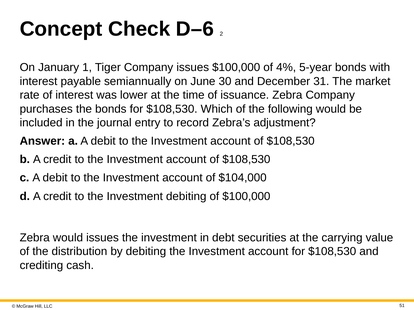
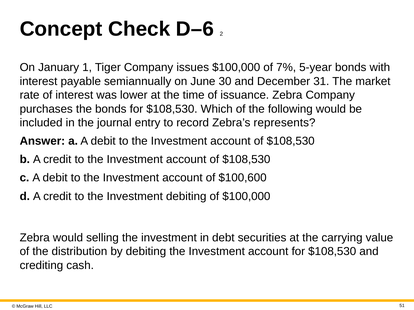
4%: 4% -> 7%
adjustment: adjustment -> represents
$104,000: $104,000 -> $100,600
would issues: issues -> selling
